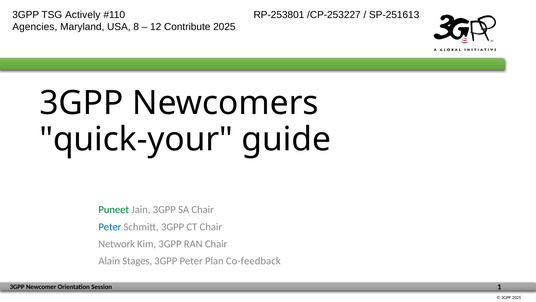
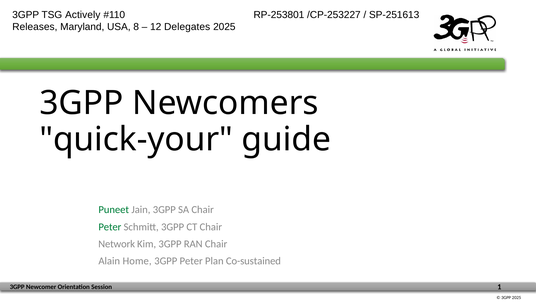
Agencies: Agencies -> Releases
Contribute: Contribute -> Delegates
Peter at (110, 226) colour: blue -> green
Stages: Stages -> Home
Co-feedback: Co-feedback -> Co-sustained
